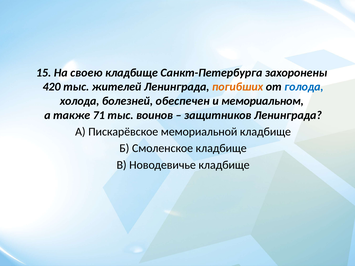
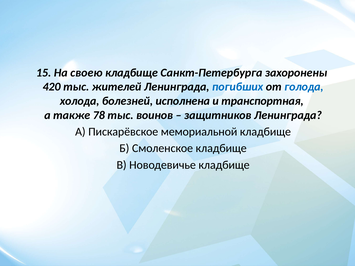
погибших colour: orange -> blue
обеспечен: обеспечен -> исполнена
мемориальном: мемориальном -> транспортная
71: 71 -> 78
